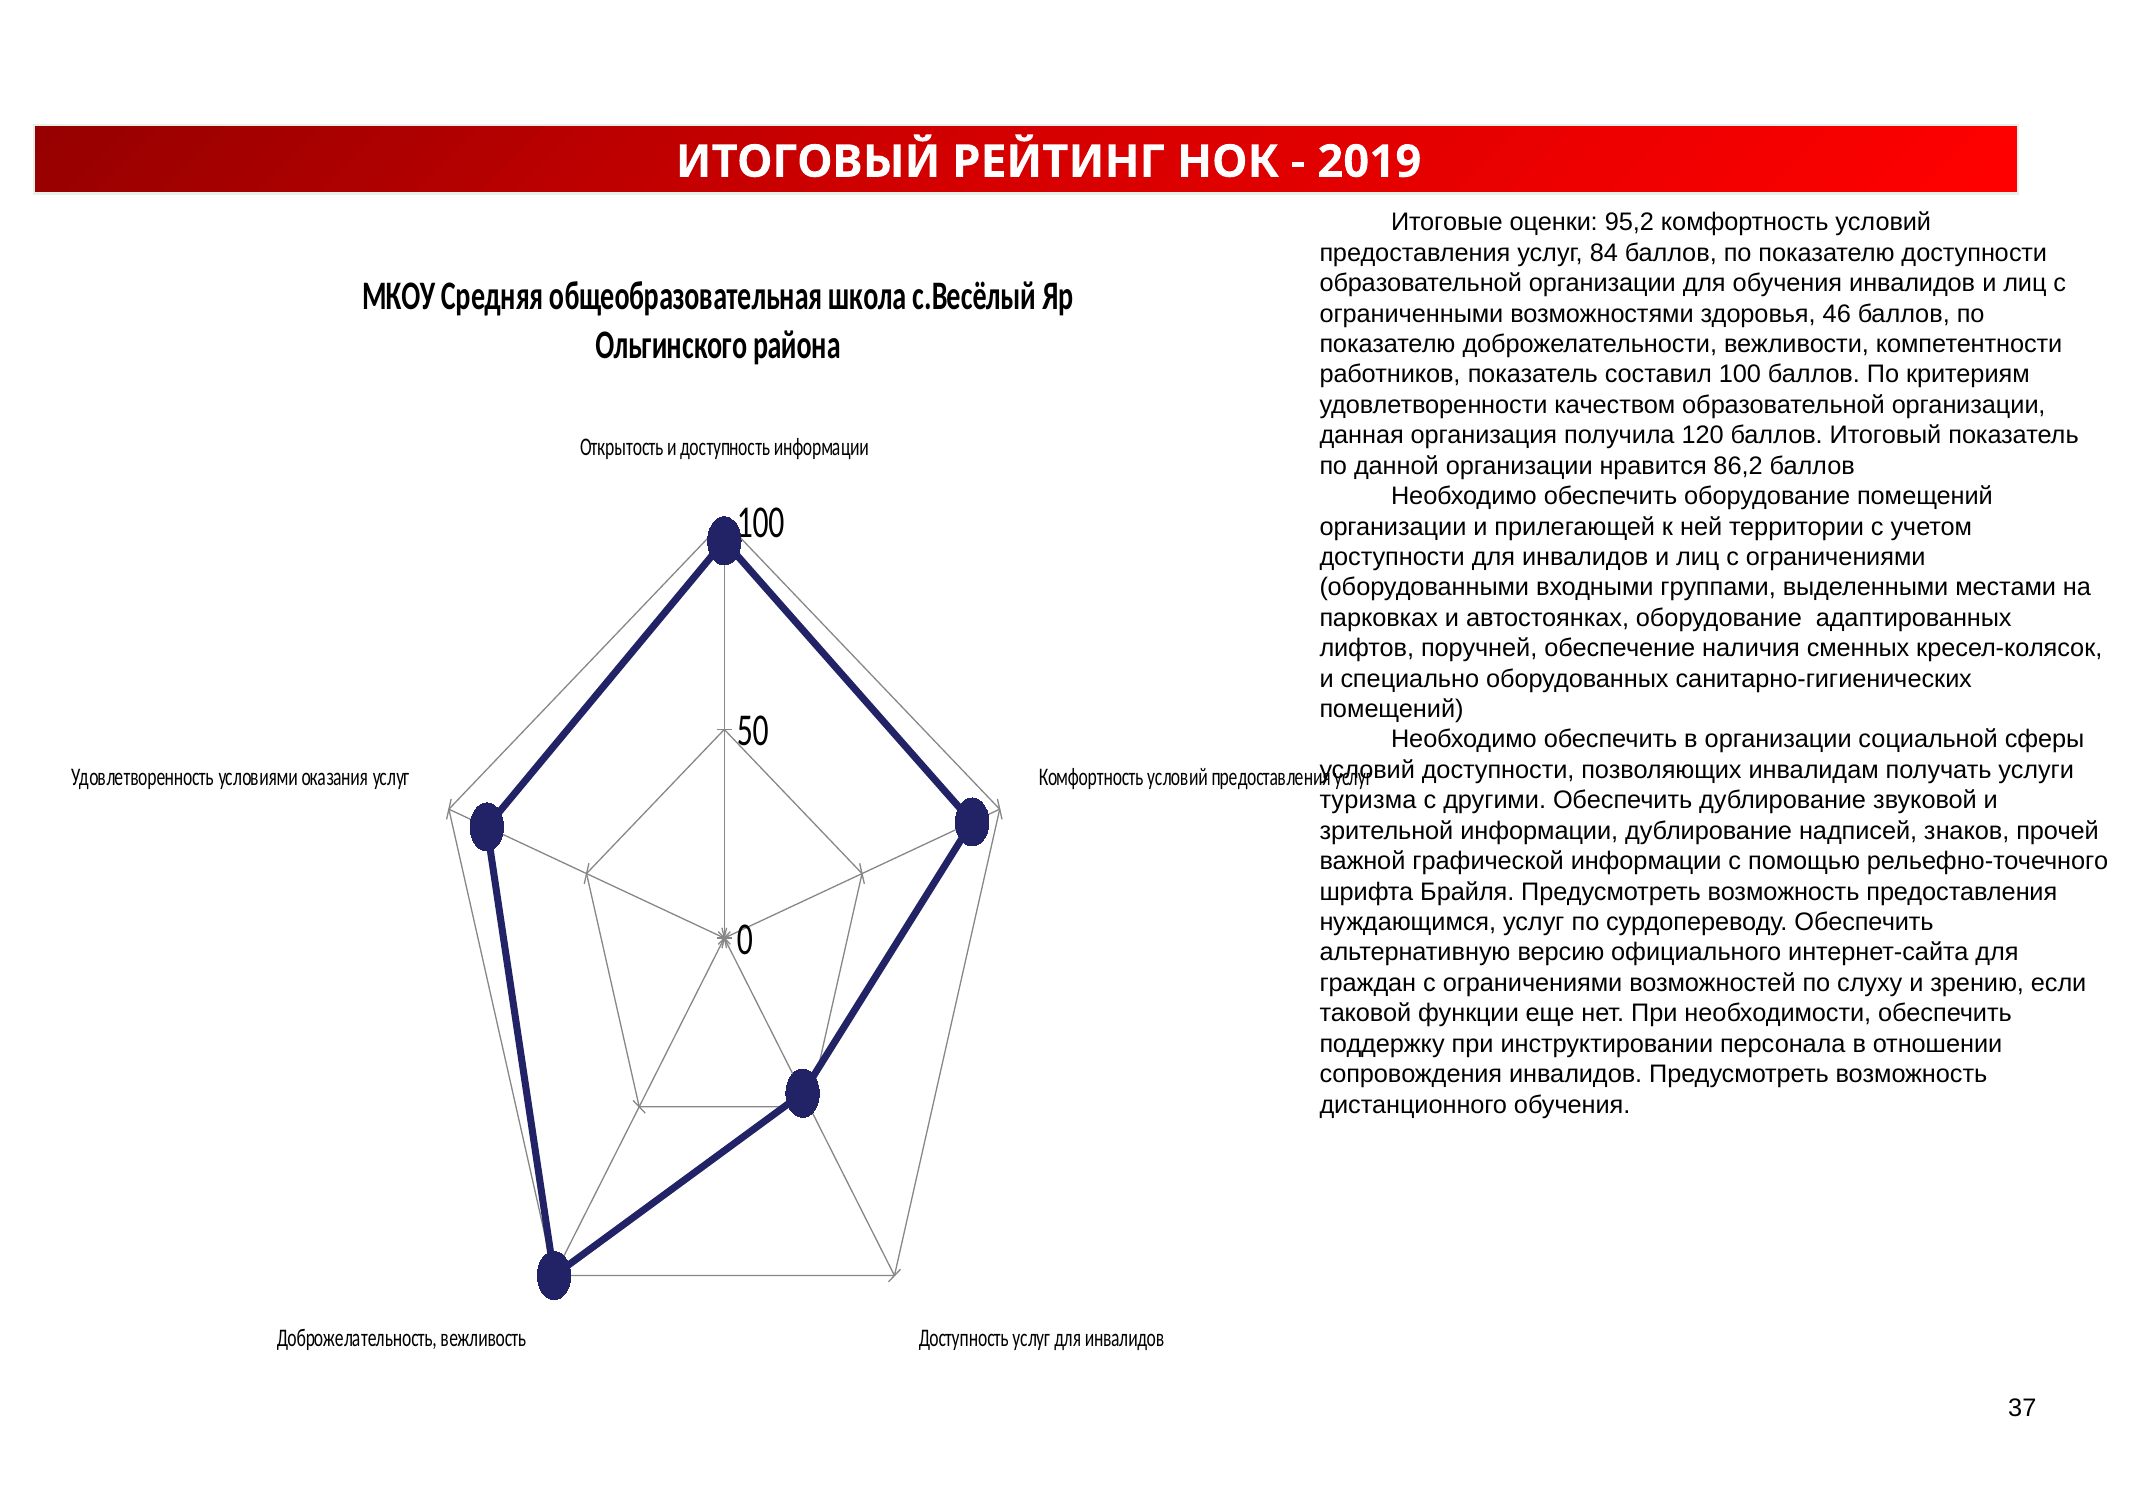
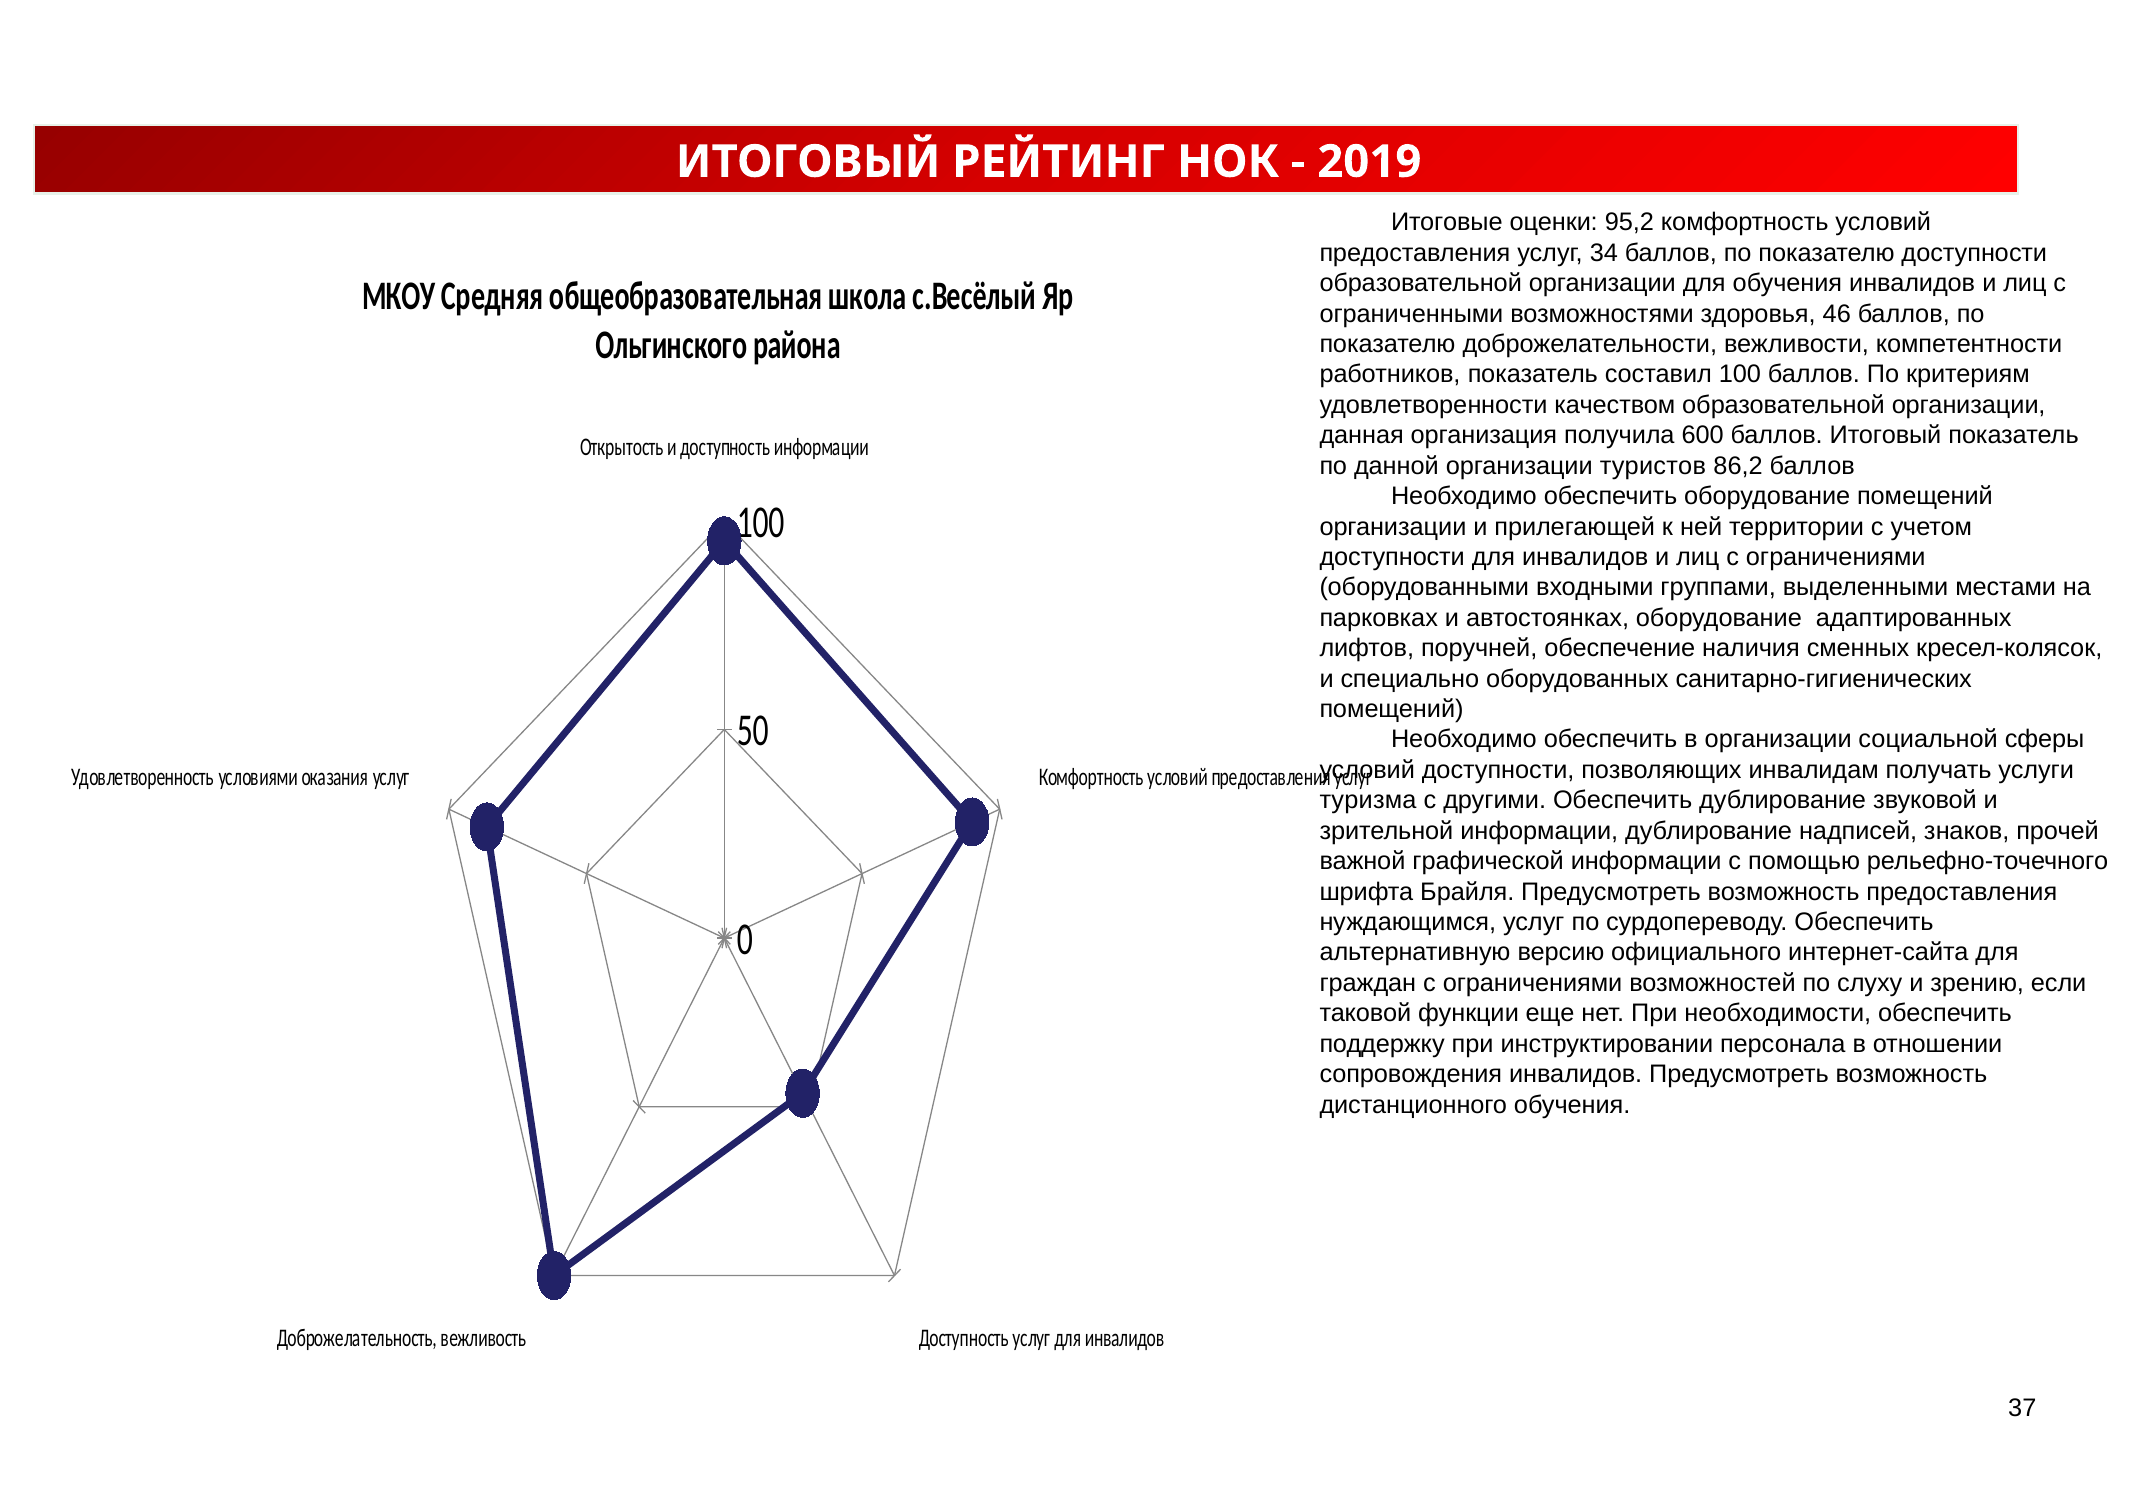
84: 84 -> 34
120: 120 -> 600
нравится: нравится -> туристов
